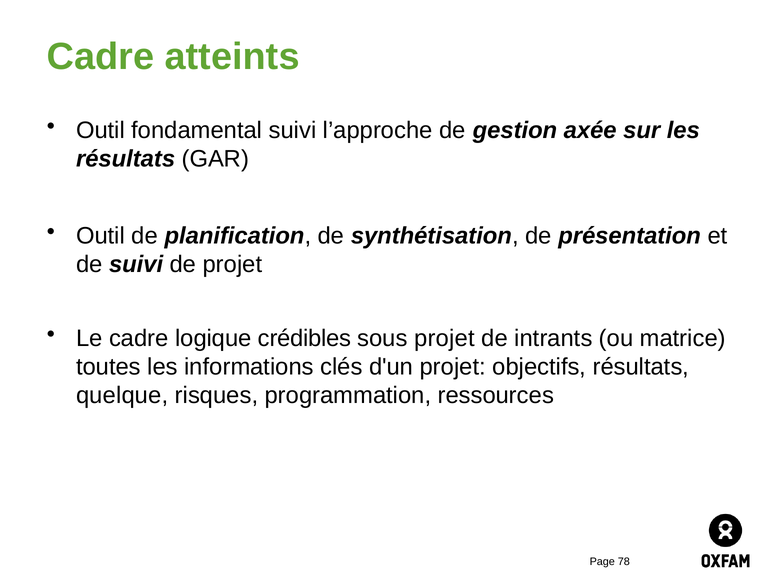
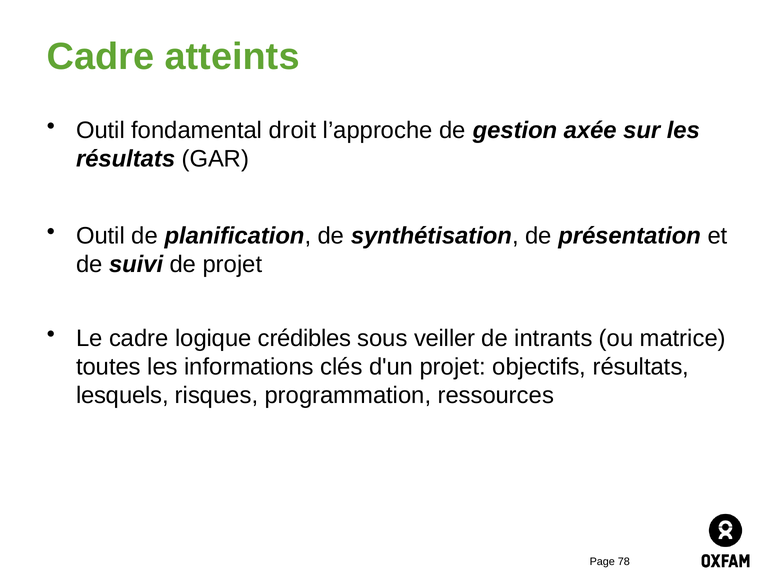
fondamental suivi: suivi -> droit
sous projet: projet -> veiller
quelque: quelque -> lesquels
